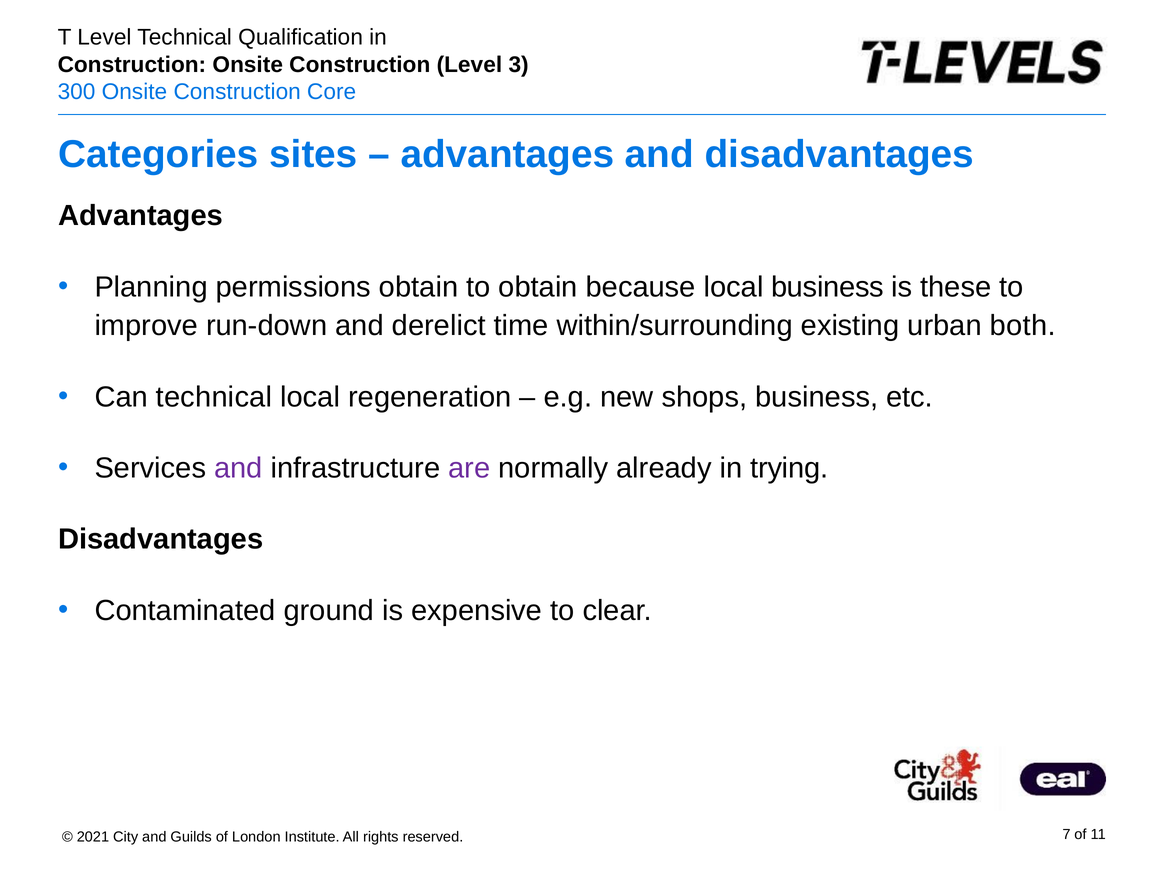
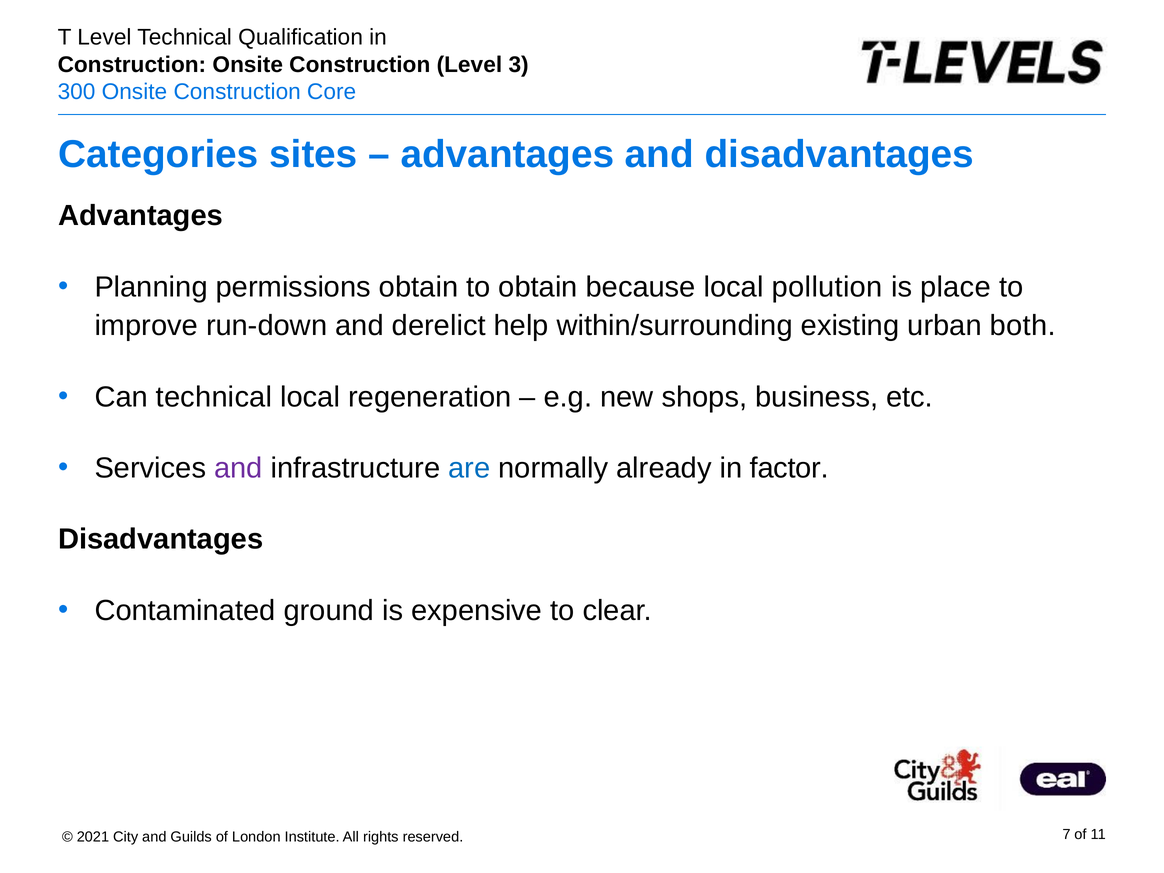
local business: business -> pollution
these: these -> place
time: time -> help
are colour: purple -> blue
trying: trying -> factor
